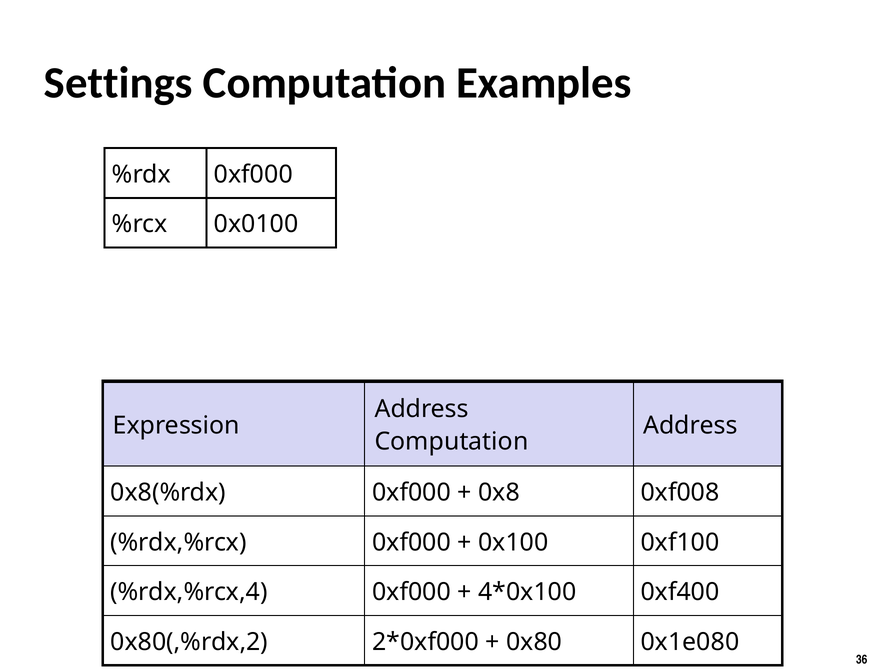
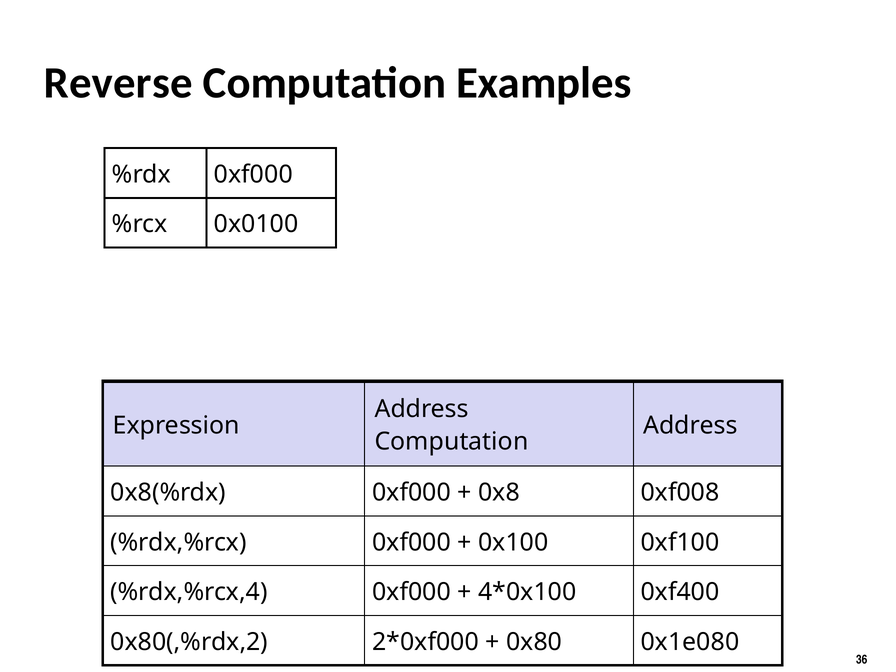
Settings: Settings -> Reverse
